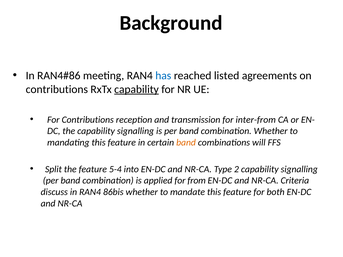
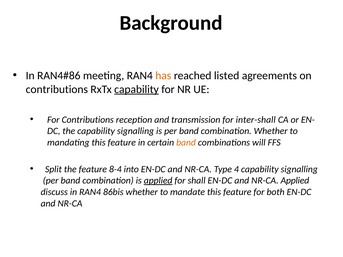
has colour: blue -> orange
inter-from: inter-from -> inter-shall
5-4: 5-4 -> 8-4
2: 2 -> 4
applied at (158, 181) underline: none -> present
from: from -> shall
NR-CA Criteria: Criteria -> Applied
